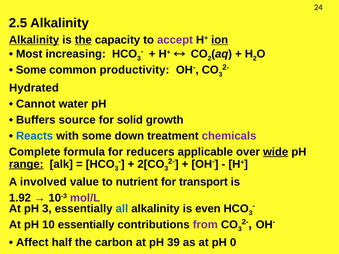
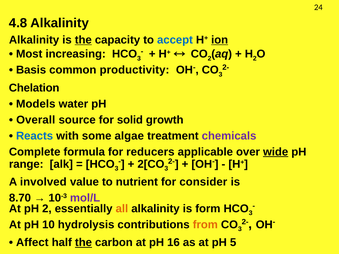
2.5: 2.5 -> 4.8
Alkalinity at (34, 40) underline: present -> none
accept colour: purple -> blue
Some at (31, 70): Some -> Basis
Hydrated: Hydrated -> Chelation
Cannot: Cannot -> Models
Buffers: Buffers -> Overall
down: down -> algae
range underline: present -> none
transport: transport -> consider
1.92: 1.92 -> 8.70
pH 3: 3 -> 2
all colour: blue -> orange
even: even -> form
10 essentially: essentially -> hydrolysis
from colour: purple -> orange
the at (83, 243) underline: none -> present
39: 39 -> 16
0: 0 -> 5
